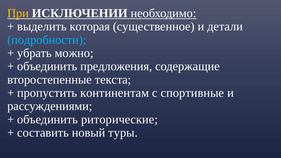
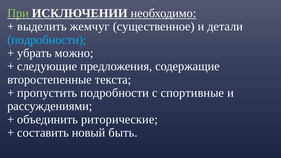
При colour: yellow -> light green
которая: которая -> жемчуг
объединить at (47, 66): объединить -> следующие
пропустить континентам: континентам -> подробности
туры: туры -> быть
